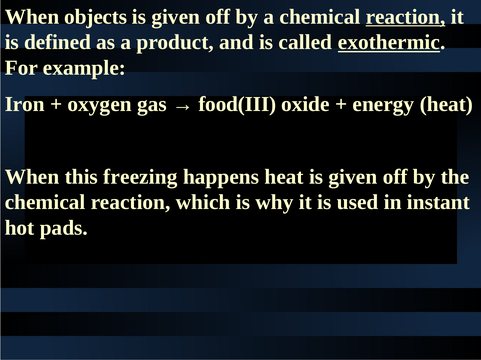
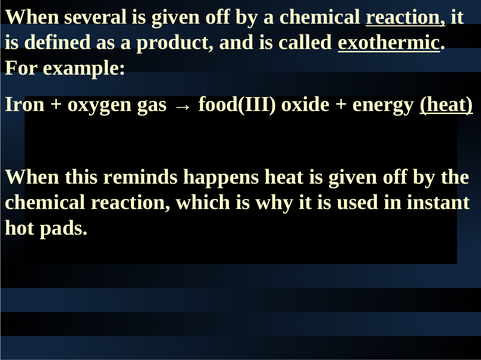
objects: objects -> several
heat at (446, 104) underline: none -> present
freezing: freezing -> reminds
